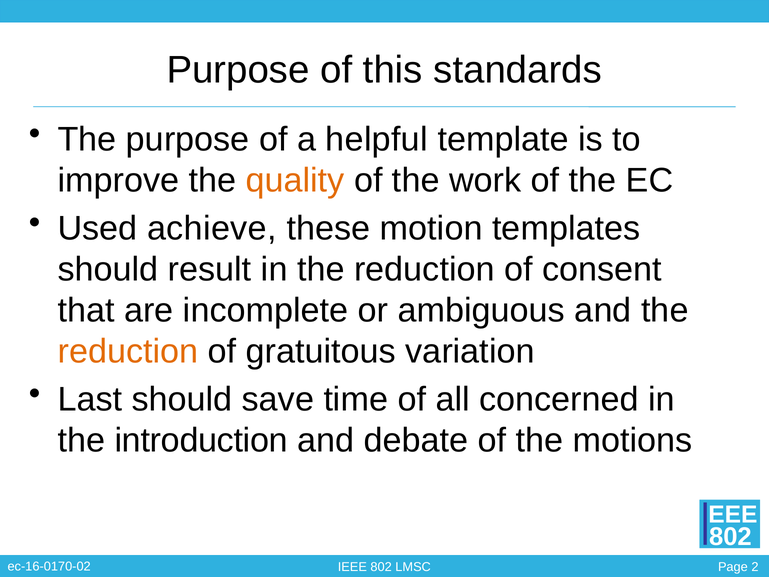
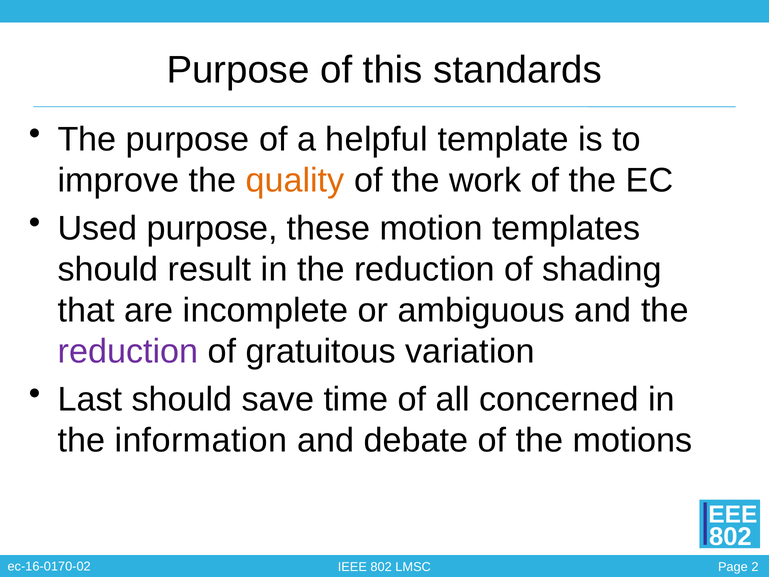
Used achieve: achieve -> purpose
consent: consent -> shading
reduction at (128, 352) colour: orange -> purple
introduction: introduction -> information
